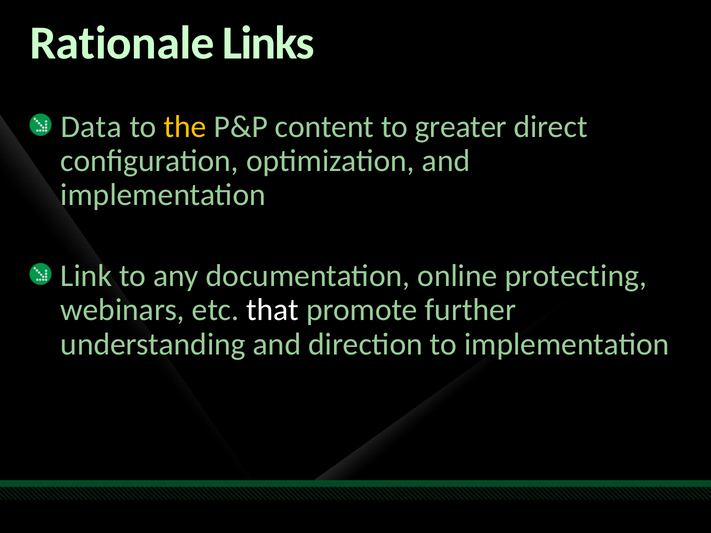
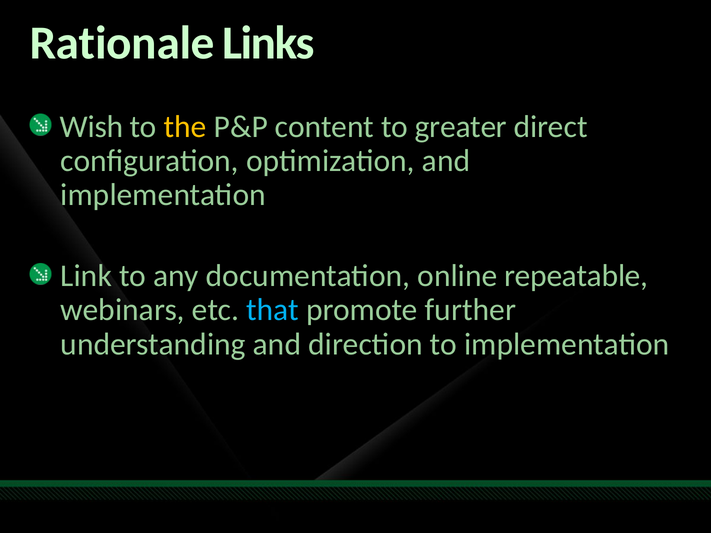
Data: Data -> Wish
protecting: protecting -> repeatable
that colour: white -> light blue
